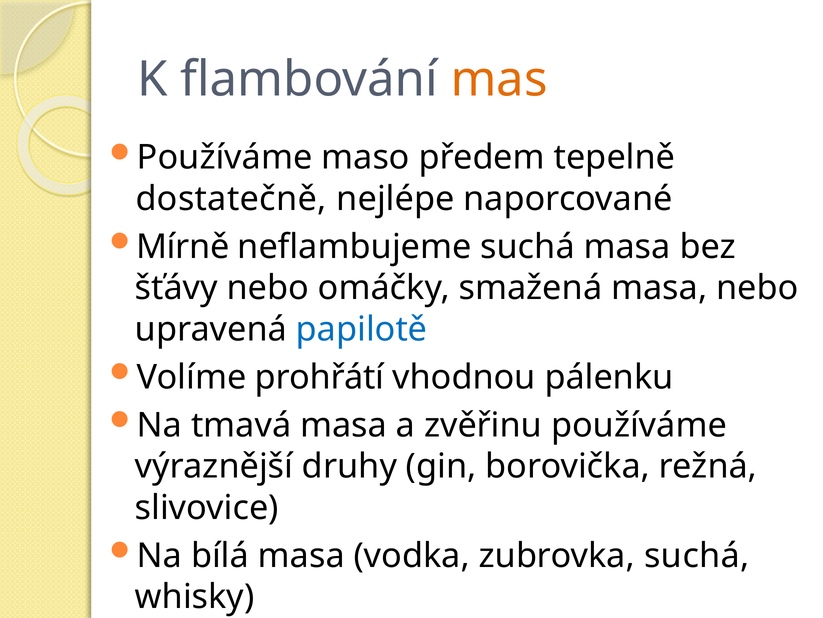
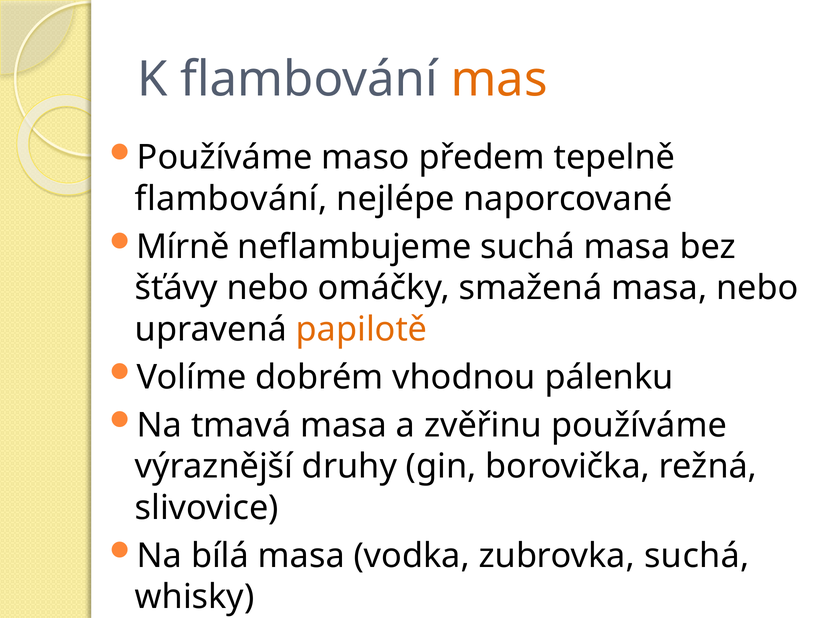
dostatečně at (231, 198): dostatečně -> flambování
papilotě colour: blue -> orange
prohřátí: prohřátí -> dobrém
